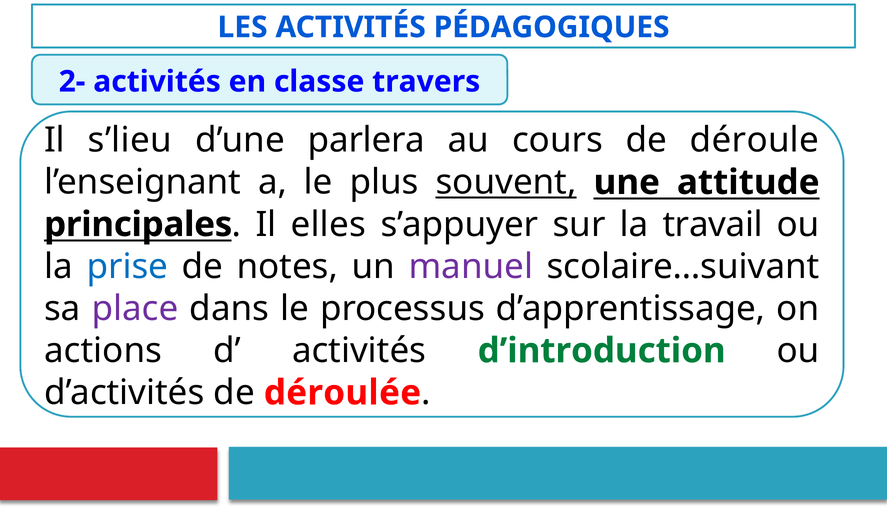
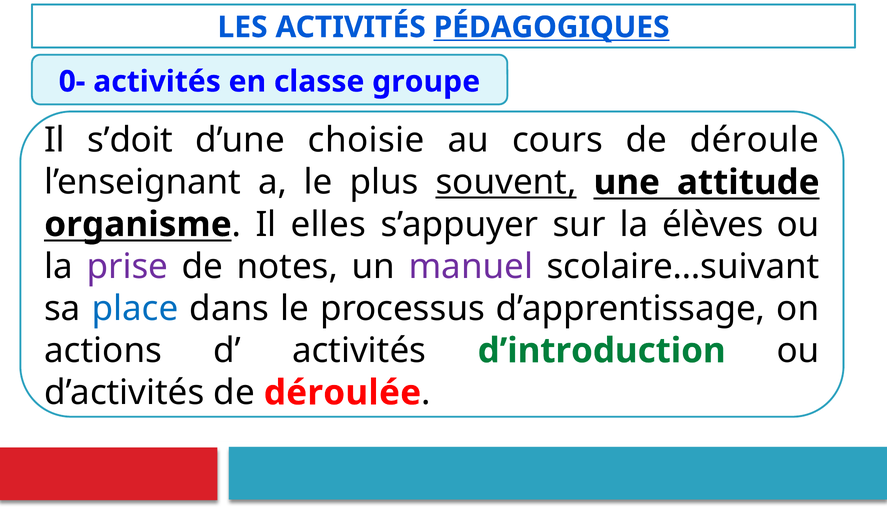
PÉDAGOGIQUES underline: none -> present
2-: 2- -> 0-
travers: travers -> groupe
s’lieu: s’lieu -> s’doit
parlera: parlera -> choisie
principales: principales -> organisme
travail: travail -> élèves
prise colour: blue -> purple
place colour: purple -> blue
